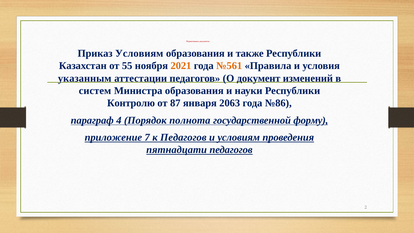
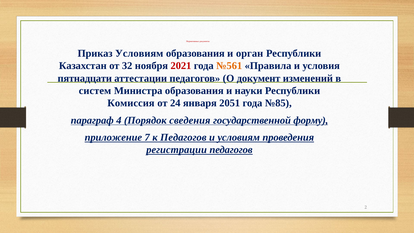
также: также -> орган
55: 55 -> 32
2021 colour: orange -> red
указанным: указанным -> пятнадцати
Контролю: Контролю -> Комиссия
87: 87 -> 24
2063: 2063 -> 2051
№86: №86 -> №85
полнота: полнота -> сведения
пятнадцати: пятнадцати -> регистрации
